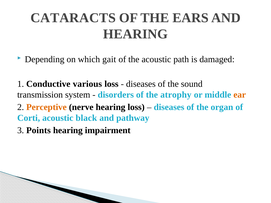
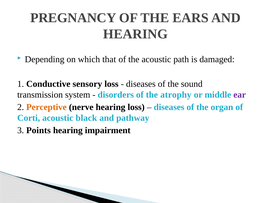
CATARACTS: CATARACTS -> PREGNANCY
gait: gait -> that
various: various -> sensory
ear colour: orange -> purple
